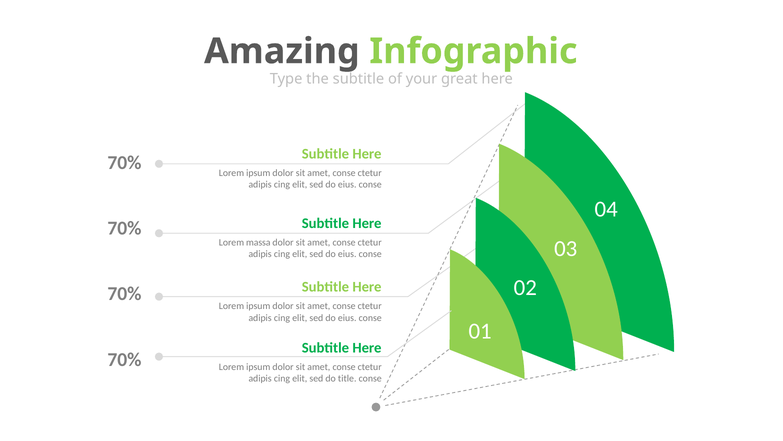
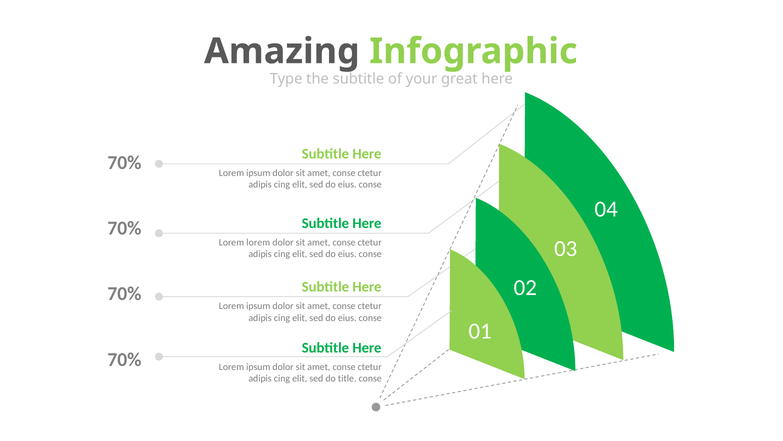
Lorem massa: massa -> lorem
